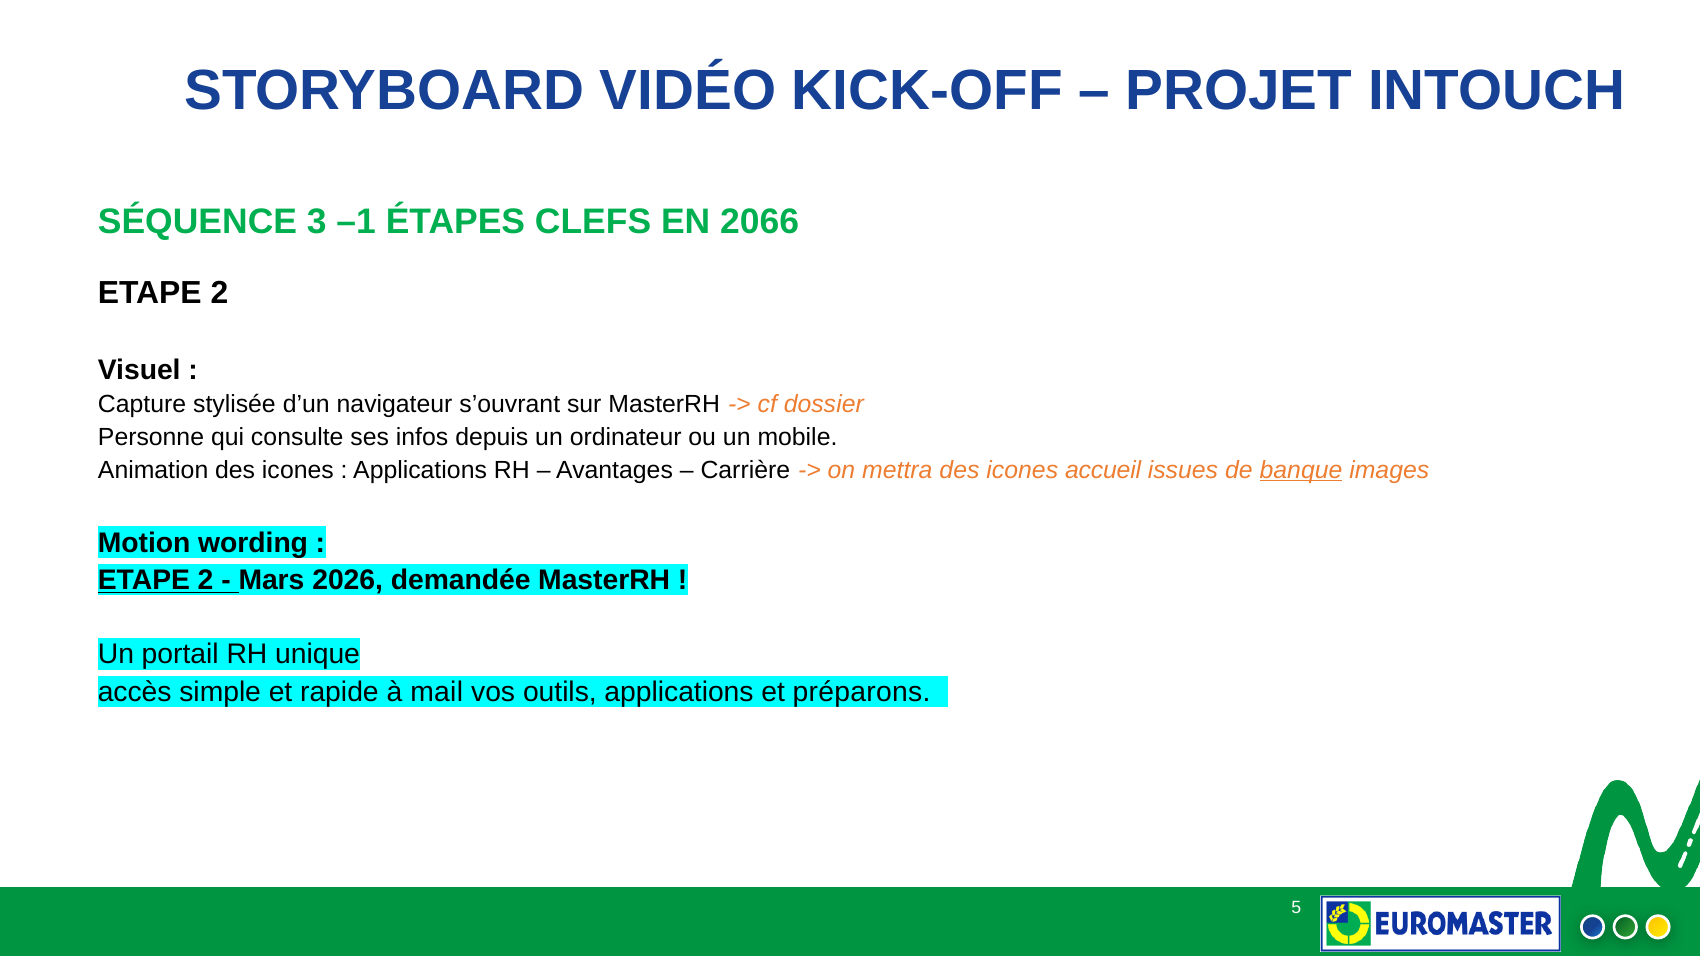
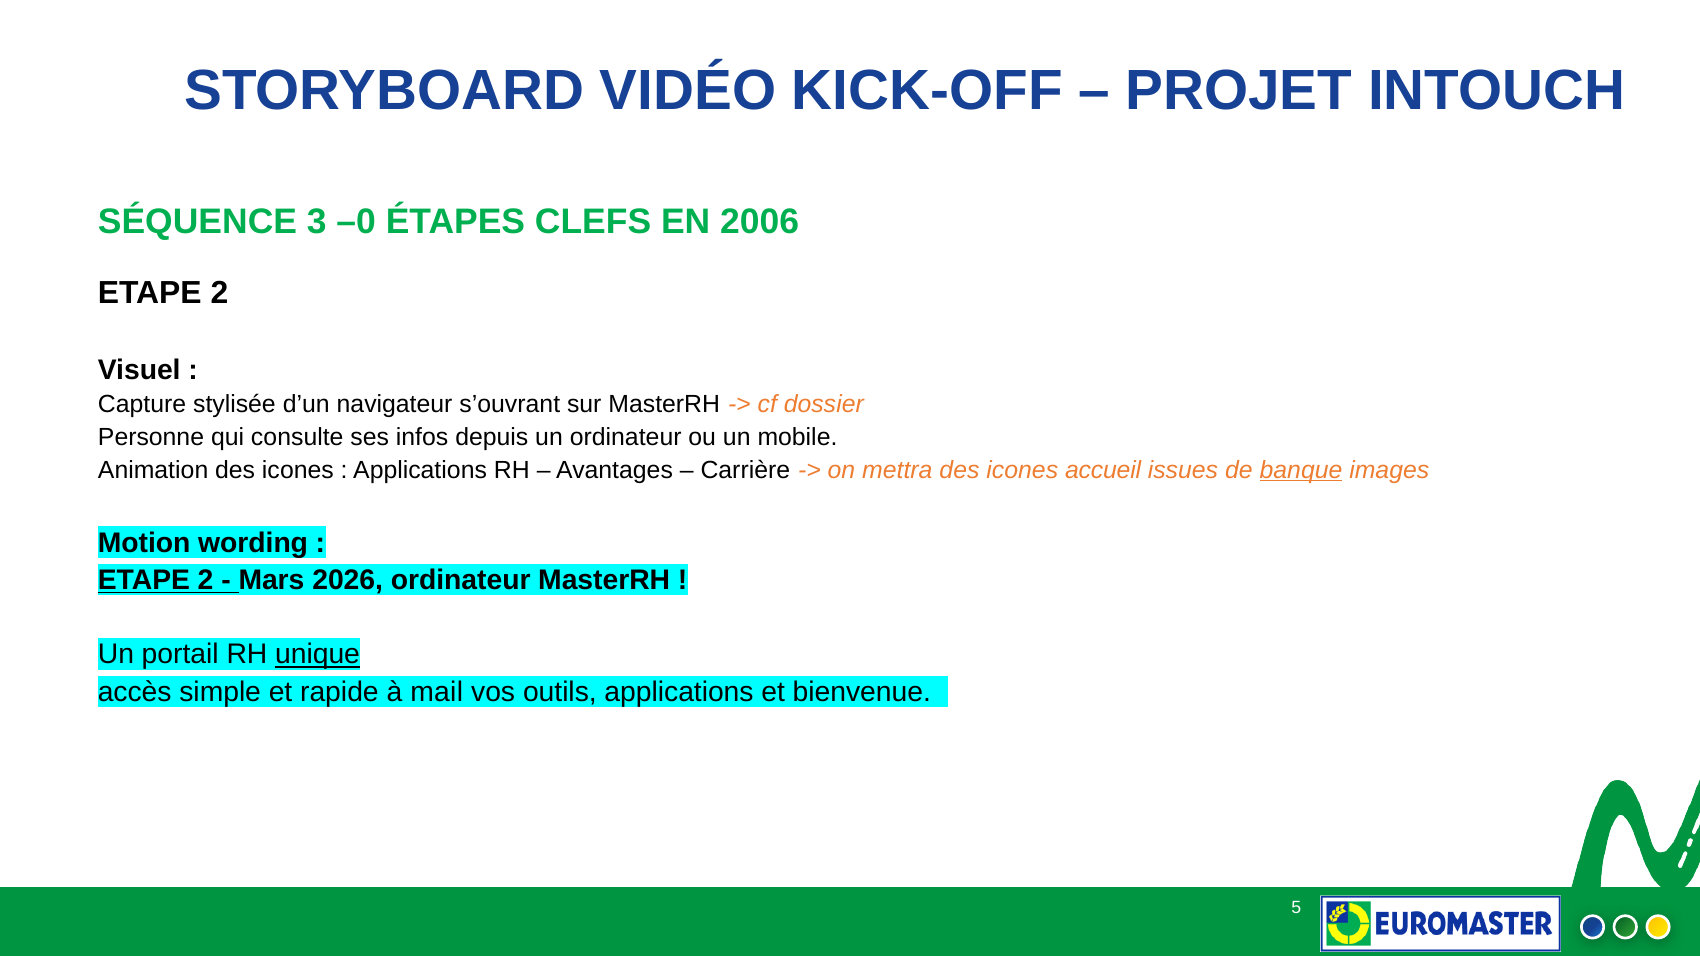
–1: –1 -> –0
2066: 2066 -> 2006
2026 demandée: demandée -> ordinateur
unique underline: none -> present
préparons: préparons -> bienvenue
